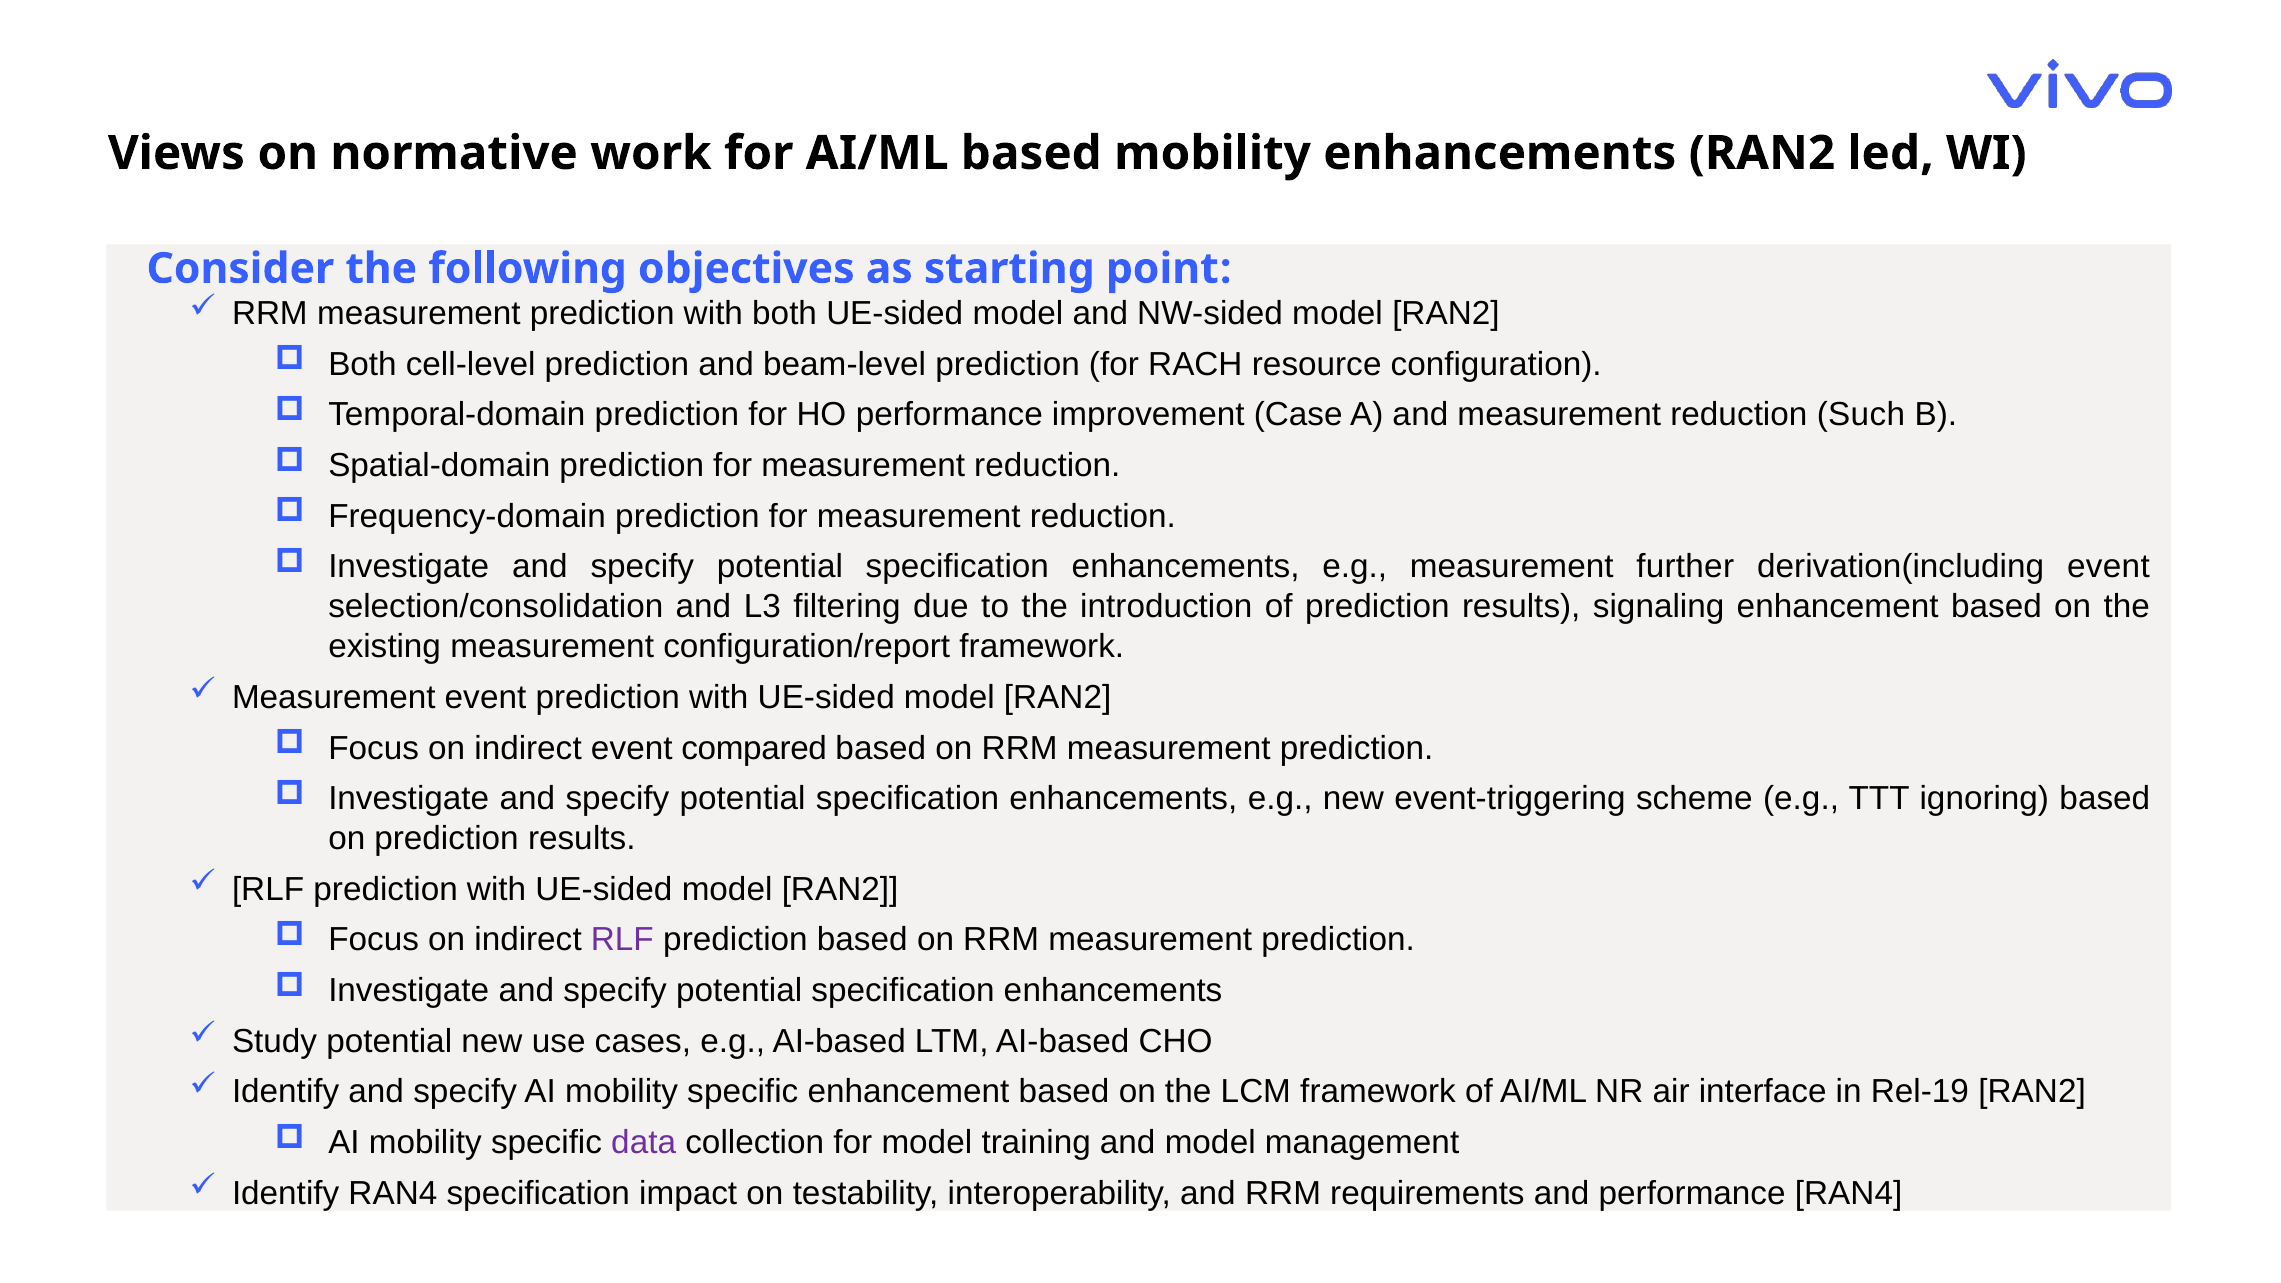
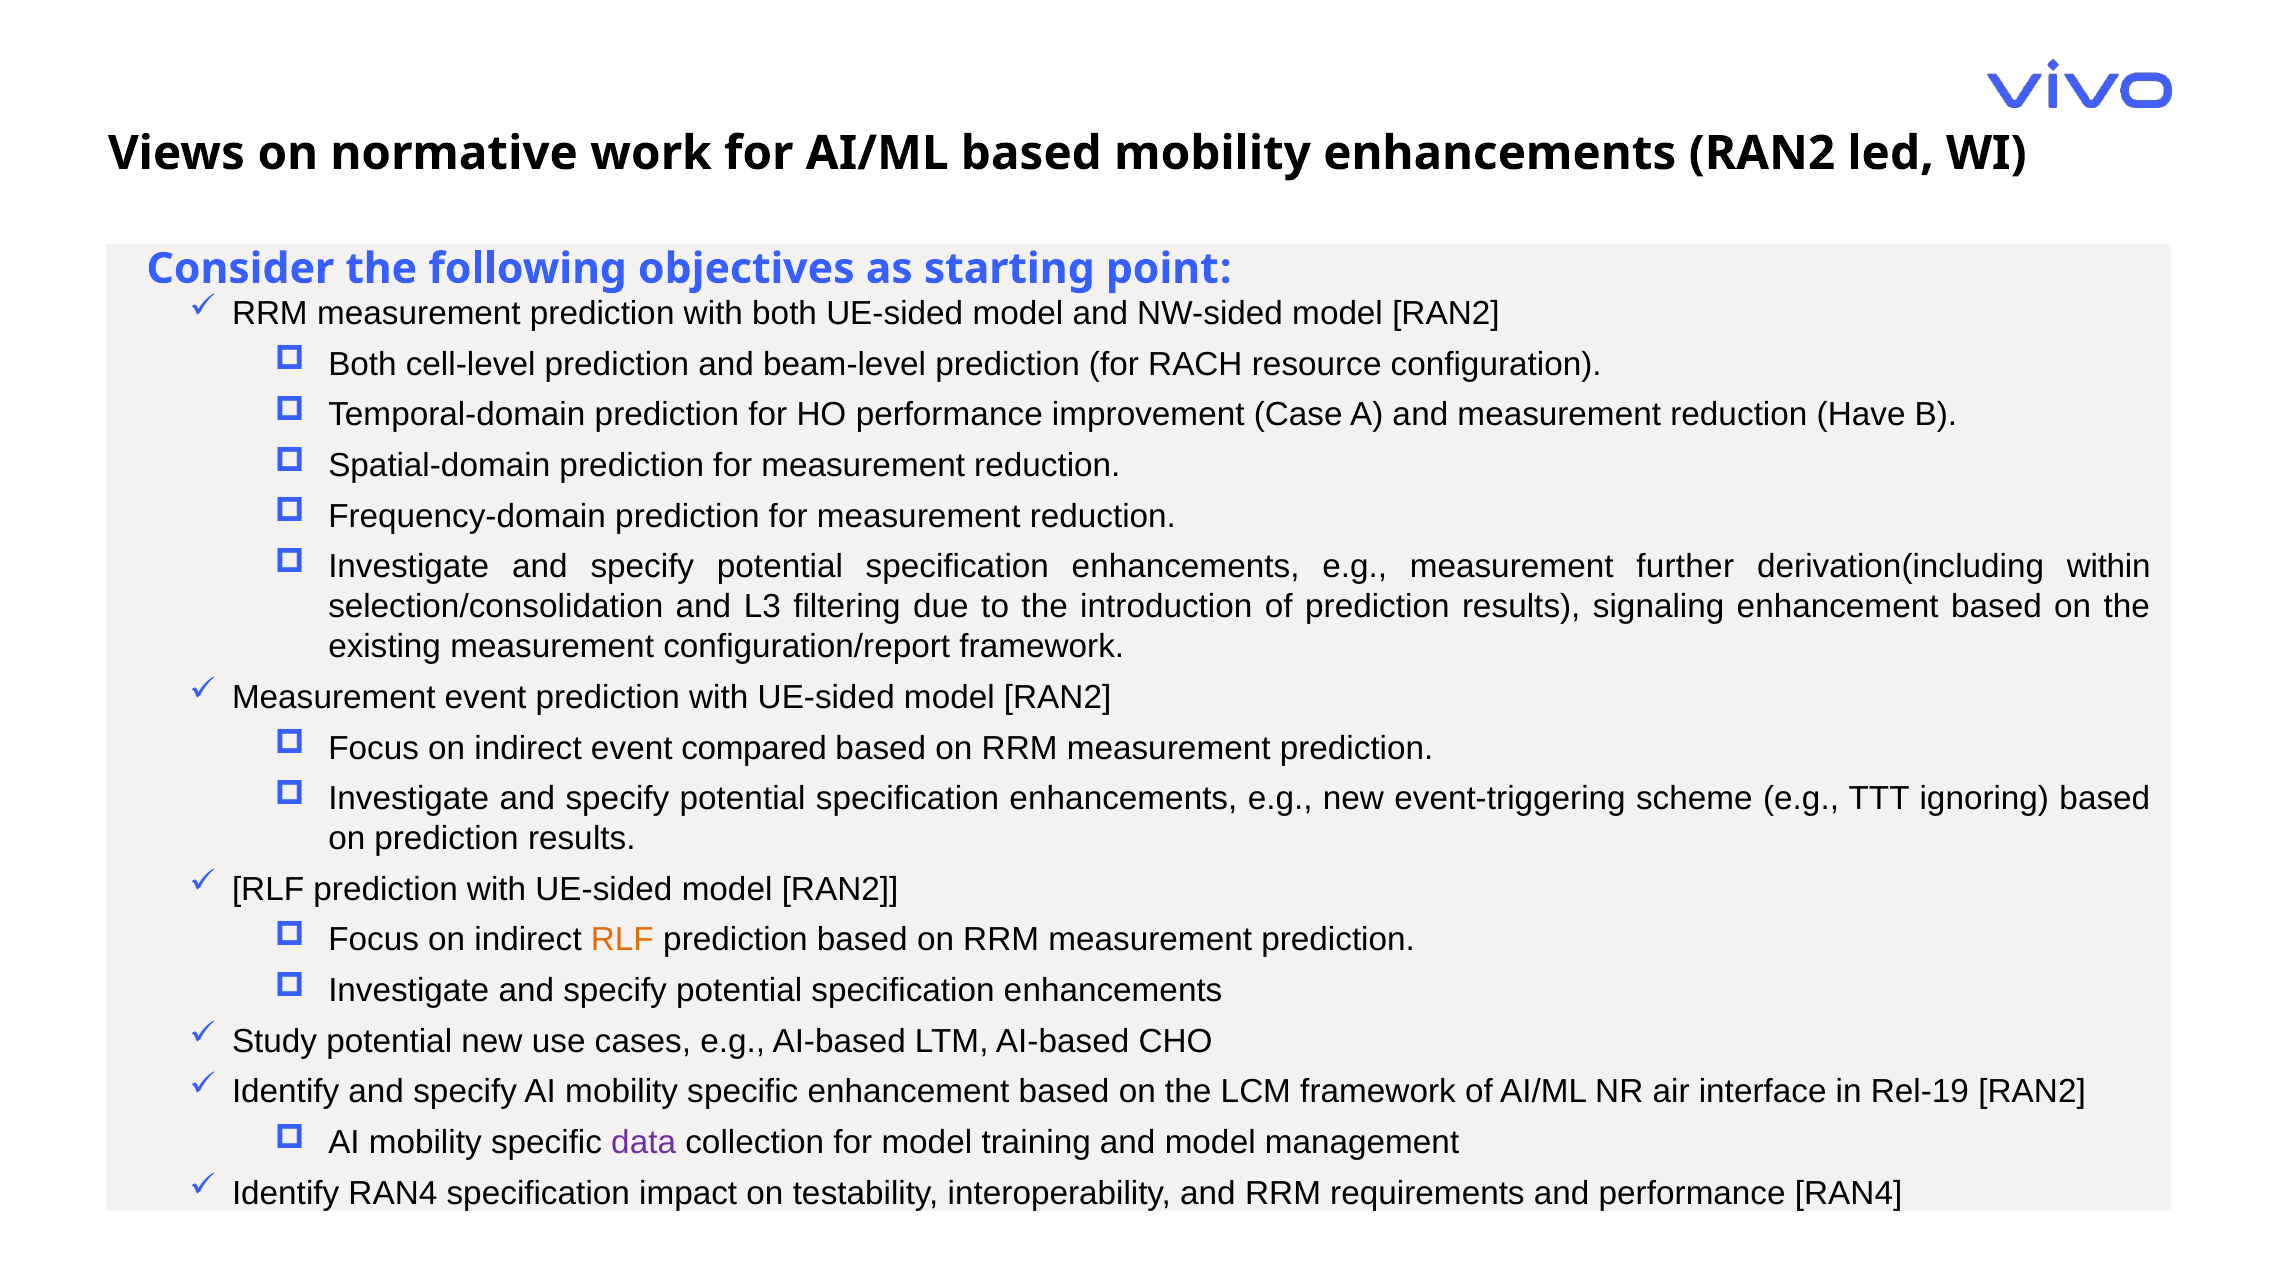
Such: Such -> Have
derivation(including event: event -> within
RLF at (622, 940) colour: purple -> orange
